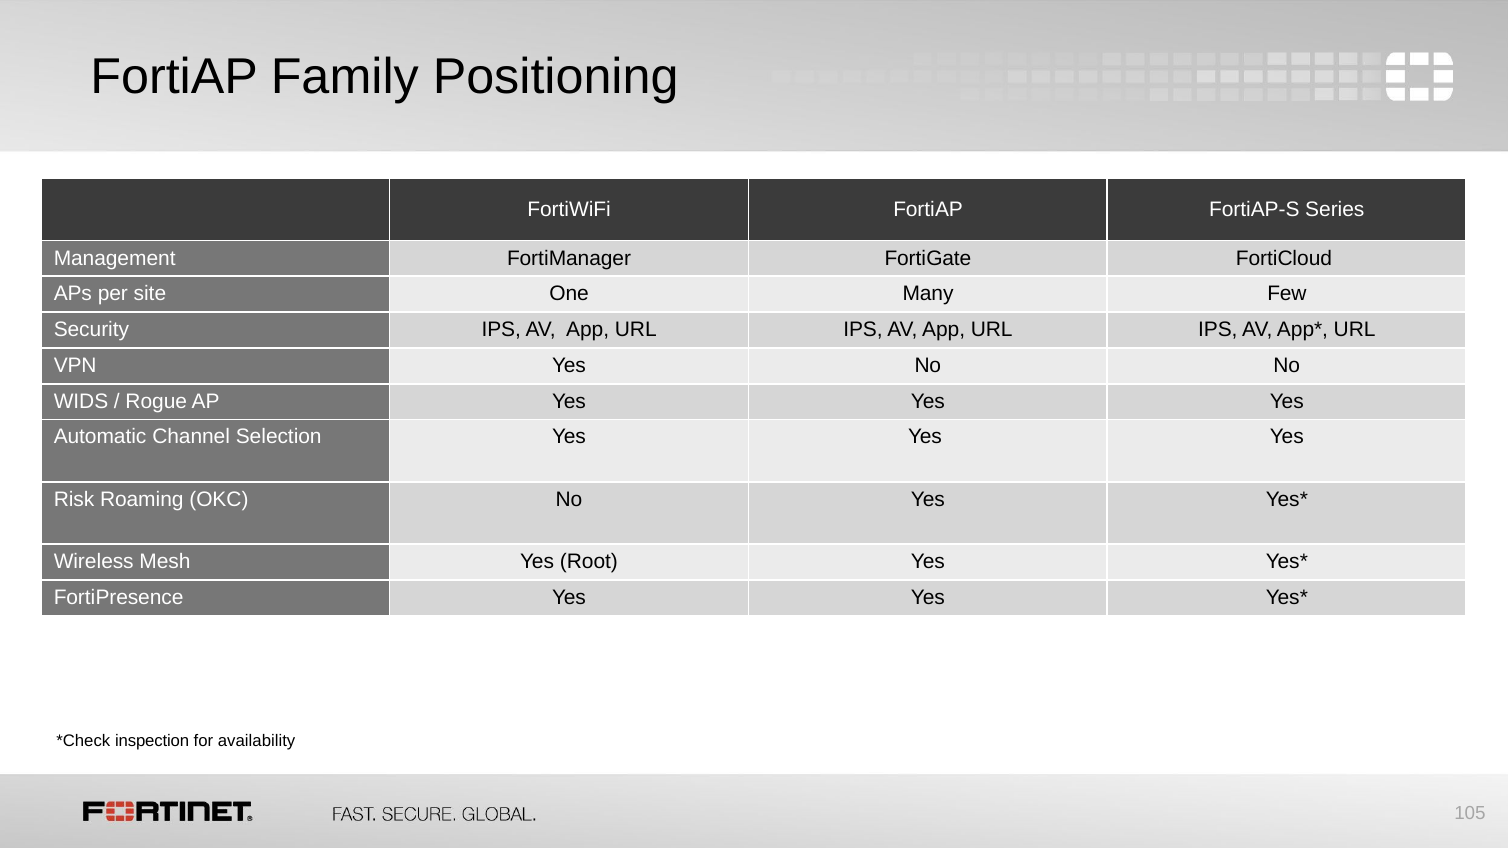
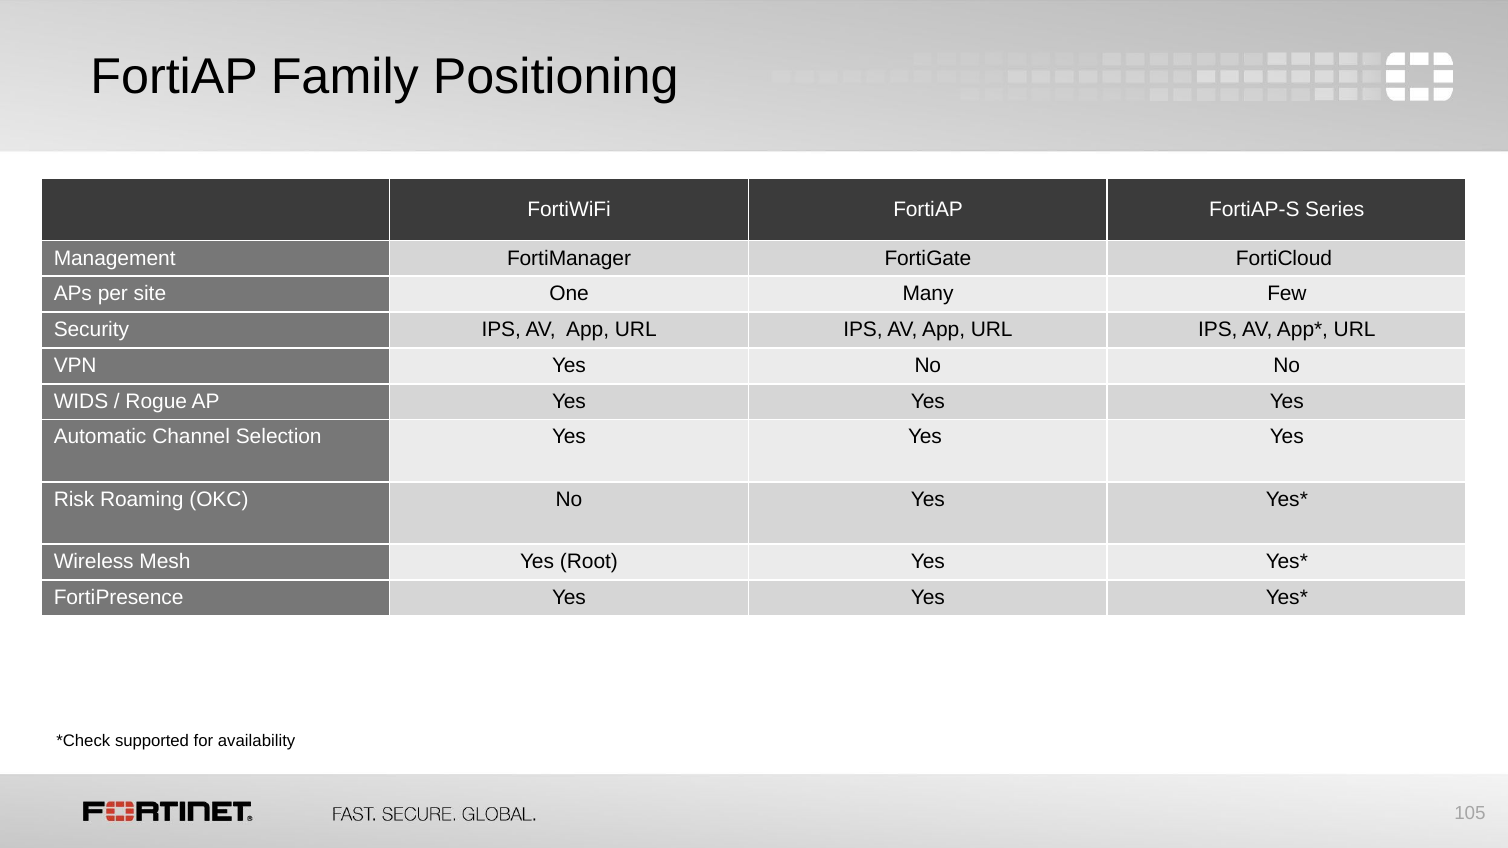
inspection: inspection -> supported
